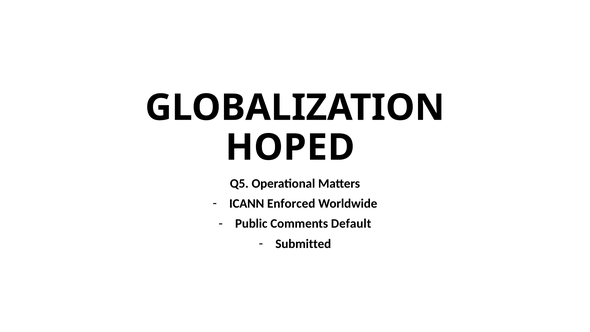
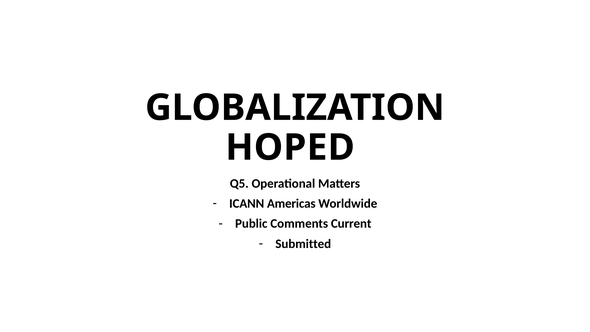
Enforced: Enforced -> Americas
Default: Default -> Current
